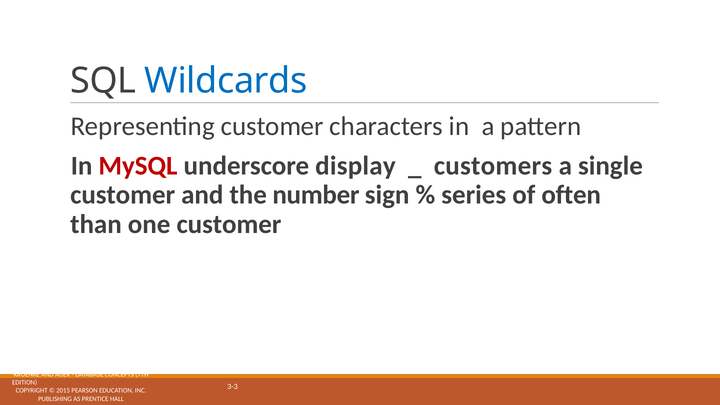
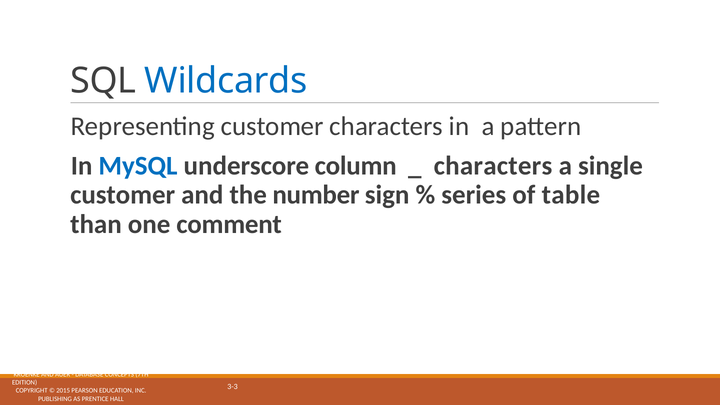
MySQL colour: red -> blue
display: display -> column
customers at (493, 166): customers -> characters
often: often -> table
one customer: customer -> comment
